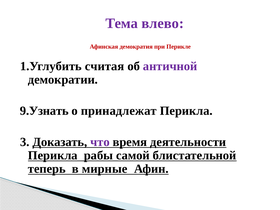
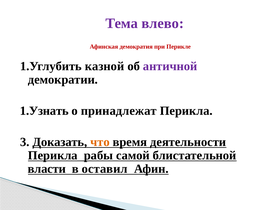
считая: считая -> казной
9.Узнать: 9.Узнать -> 1.Узнать
что colour: purple -> orange
теперь: теперь -> власти
мирные: мирные -> оставил
